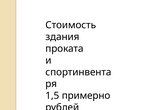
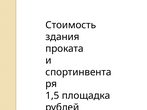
примерно: примерно -> площадка
